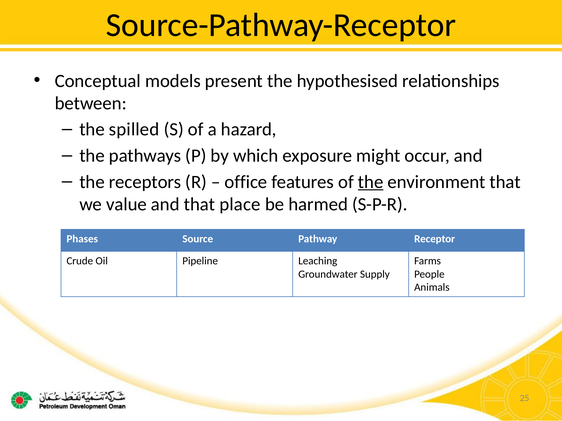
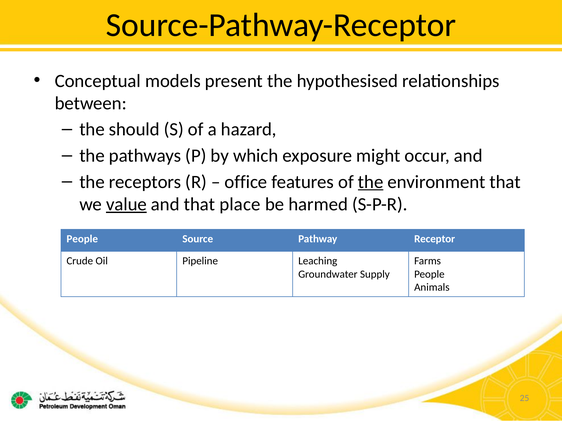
spilled: spilled -> should
value underline: none -> present
Phases at (82, 239): Phases -> People
